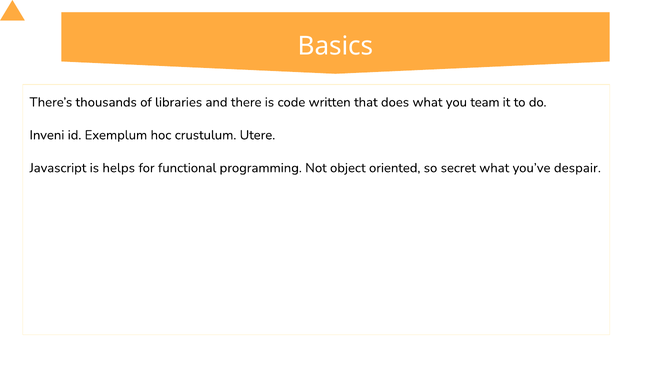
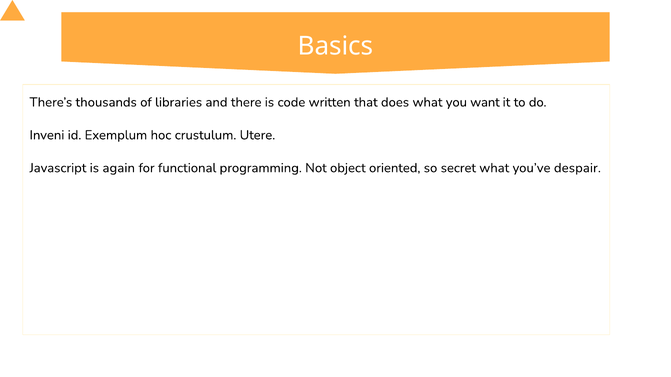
team: team -> want
helps: helps -> again
